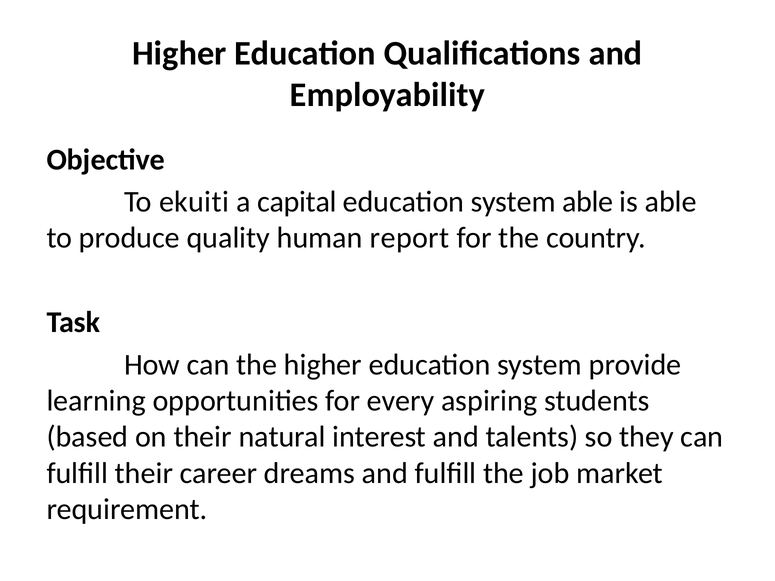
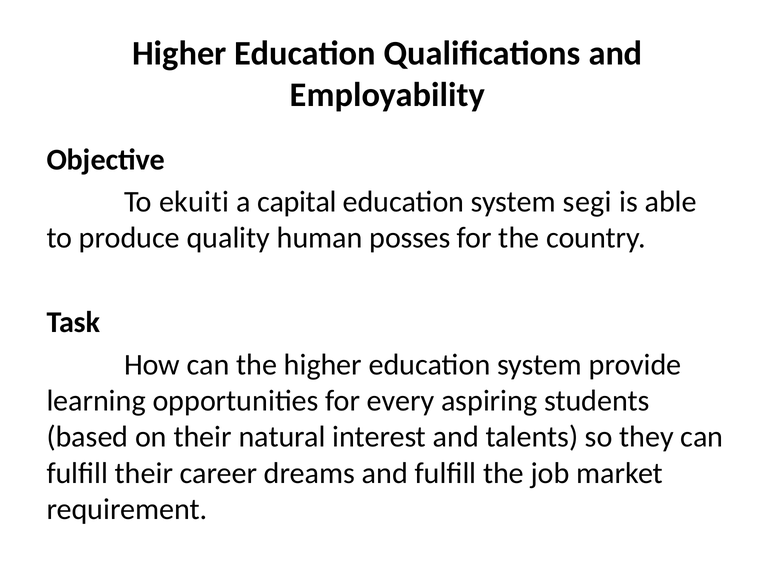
system able: able -> segi
report: report -> posses
